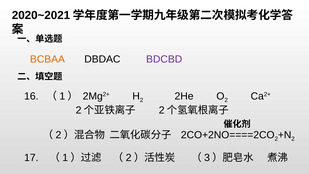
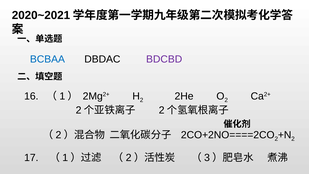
BCBAA colour: orange -> blue
